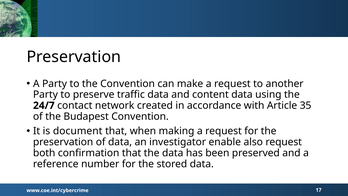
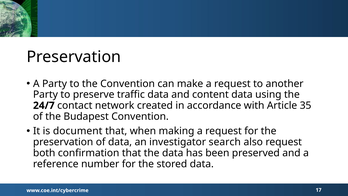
enable: enable -> search
